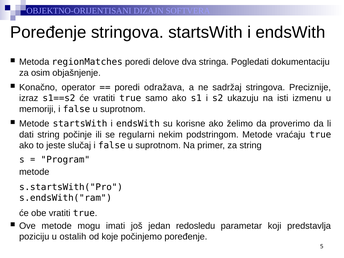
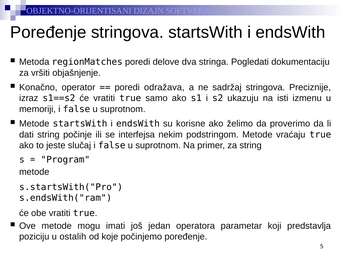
osim: osim -> vršiti
regularni: regularni -> interfejsa
redosledu: redosledu -> operatora
